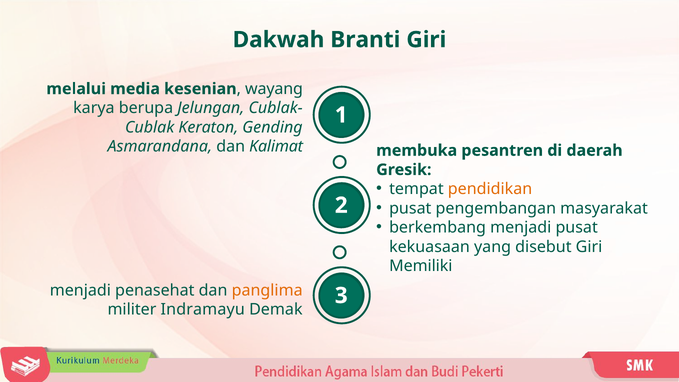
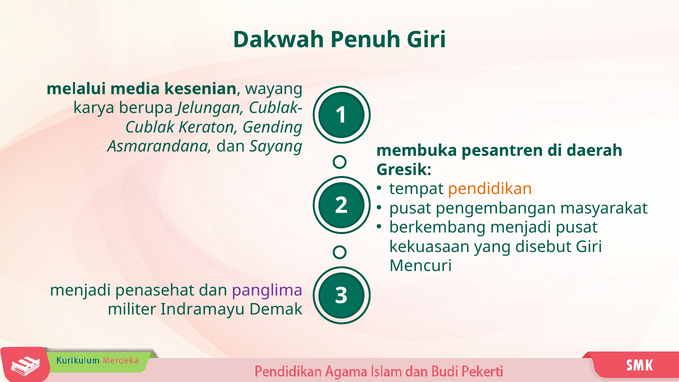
Branti: Branti -> Penuh
Kalimat: Kalimat -> Sayang
Memiliki: Memiliki -> Mencuri
panglima colour: orange -> purple
